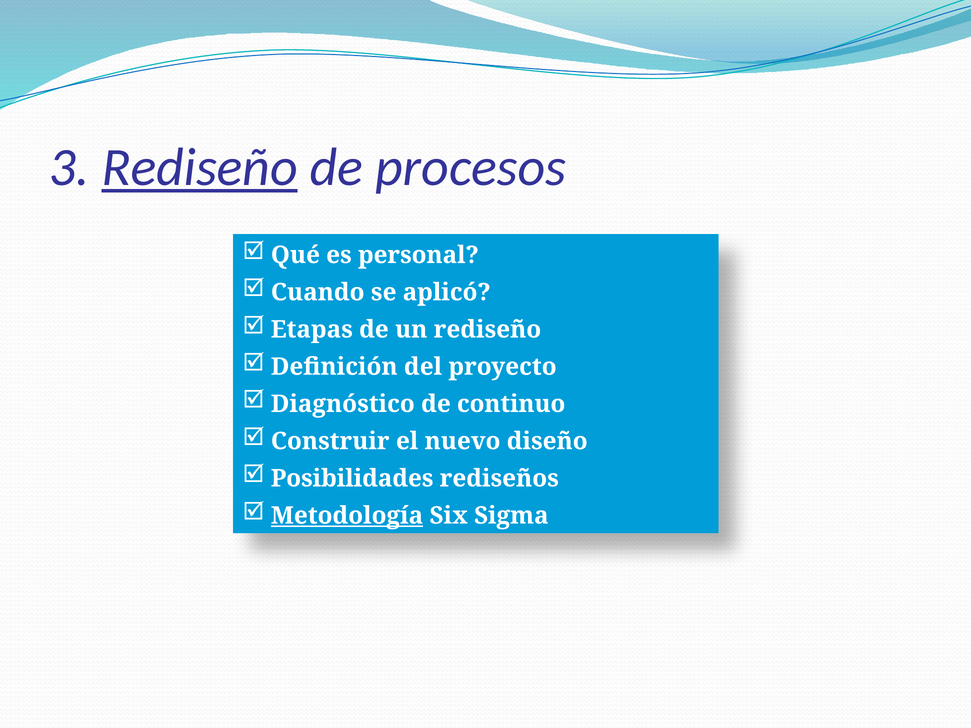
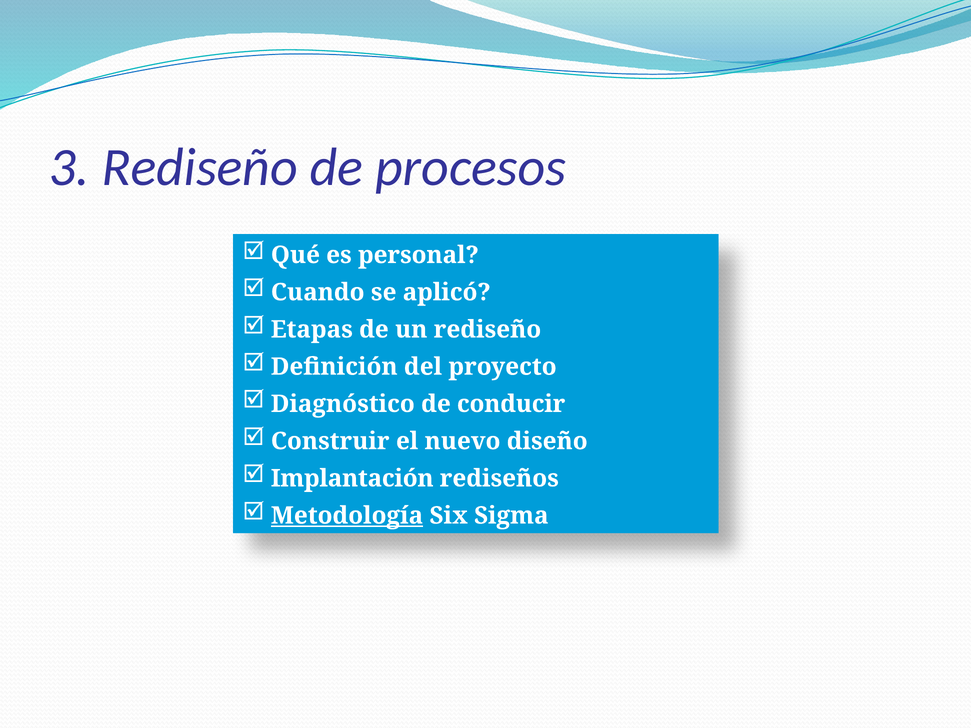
Rediseño at (200, 168) underline: present -> none
continuo: continuo -> conducir
Posibilidades: Posibilidades -> Implantación
